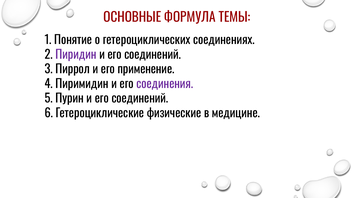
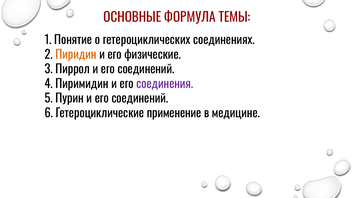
Пиридин colour: purple -> orange
соединений at (153, 55): соединений -> физические
Пиррол и его применение: применение -> соединений
физические: физические -> применение
